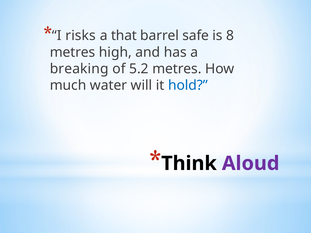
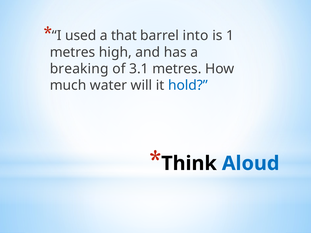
risks: risks -> used
safe: safe -> into
8: 8 -> 1
5.2: 5.2 -> 3.1
Aloud colour: purple -> blue
